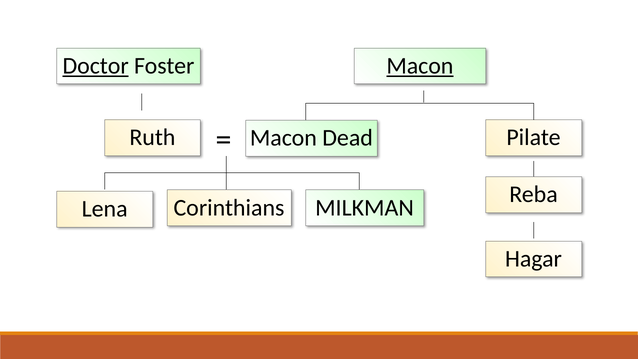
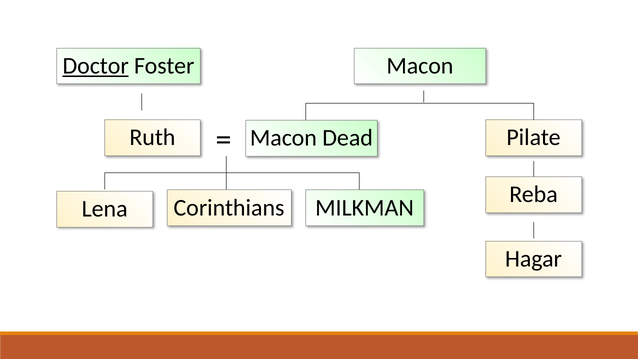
Macon at (420, 66) underline: present -> none
